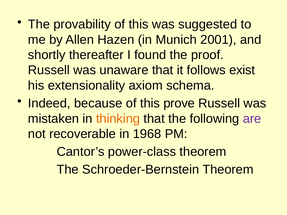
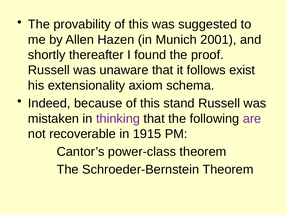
prove: prove -> stand
thinking colour: orange -> purple
1968: 1968 -> 1915
